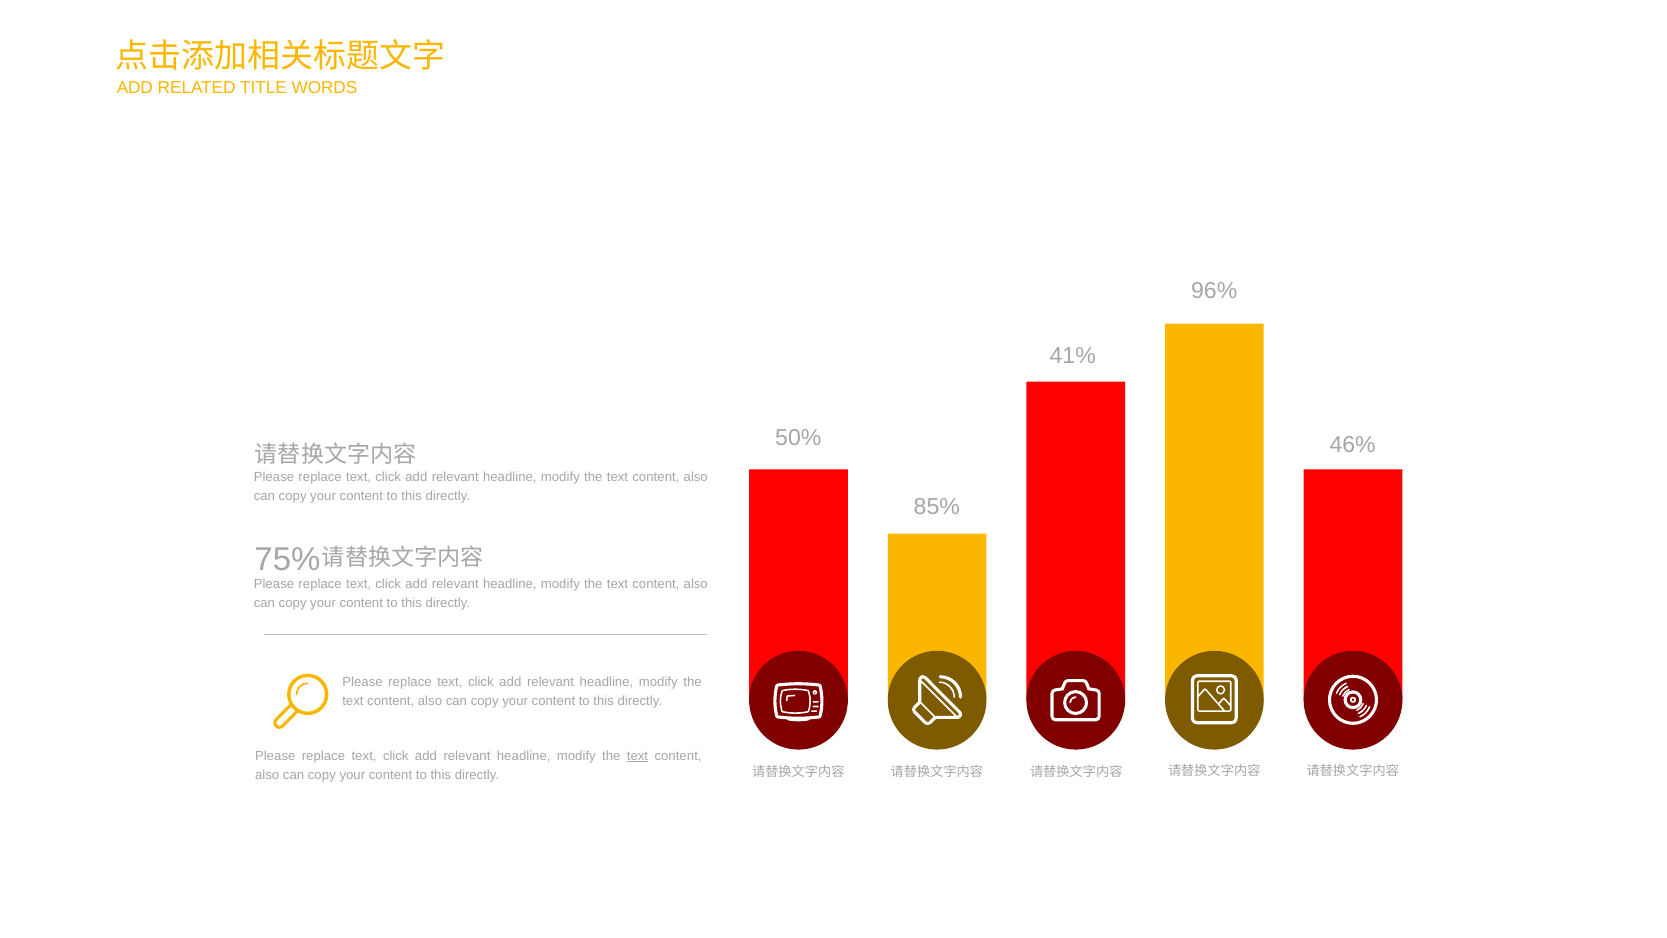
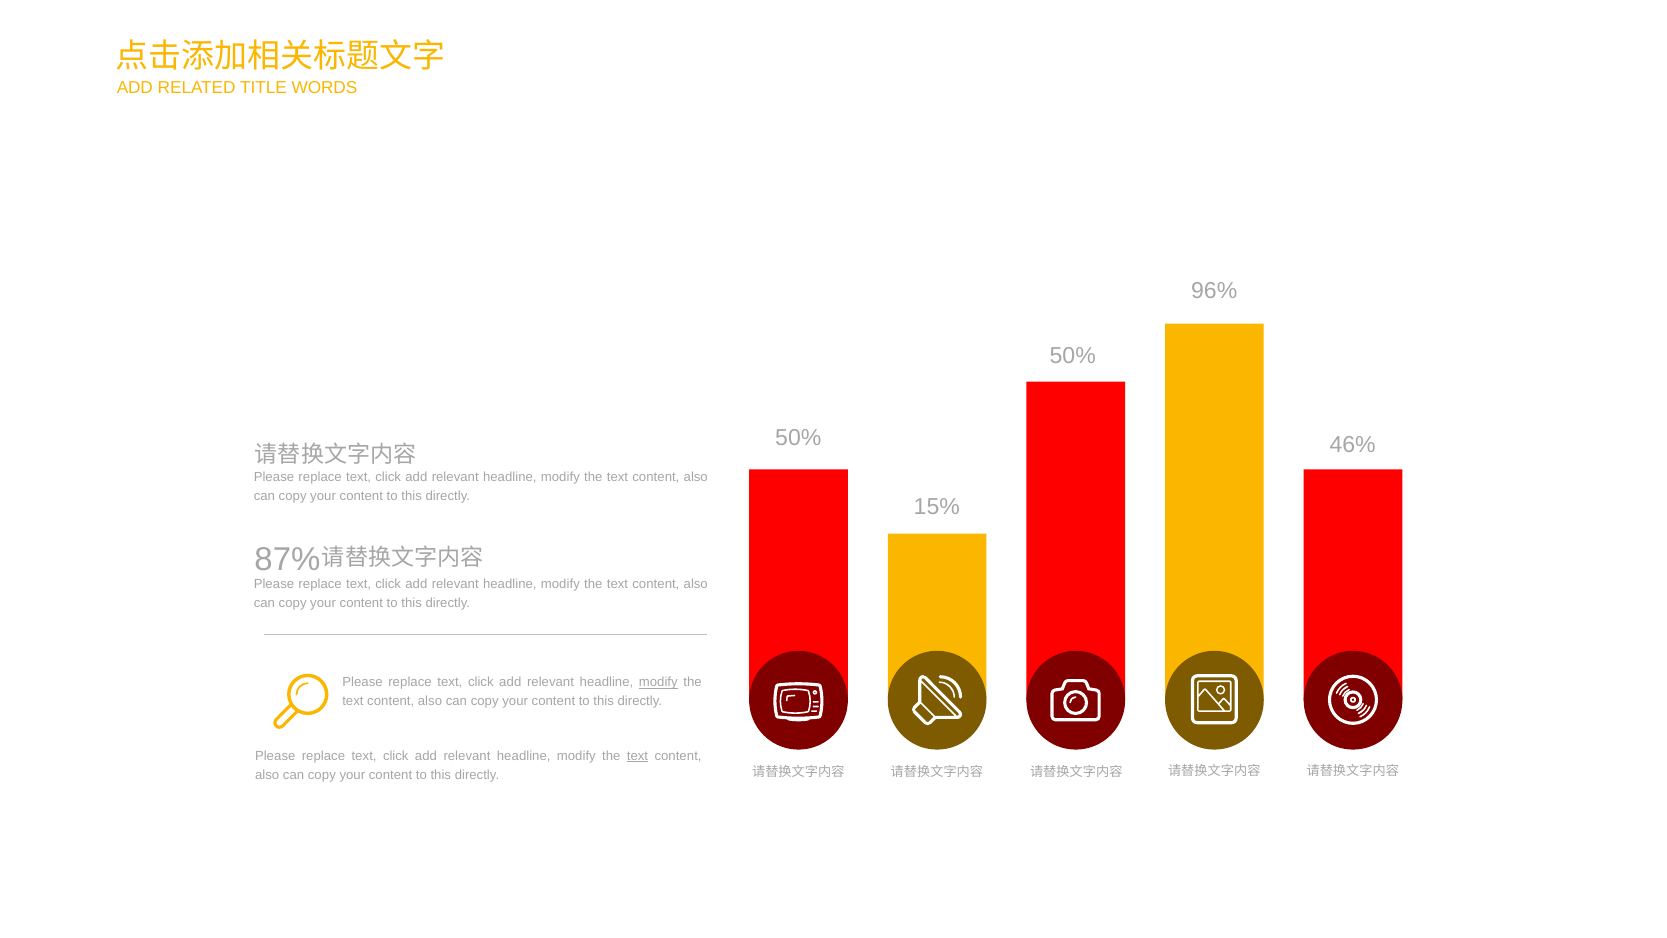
41% at (1073, 356): 41% -> 50%
85%: 85% -> 15%
75%: 75% -> 87%
modify at (658, 682) underline: none -> present
